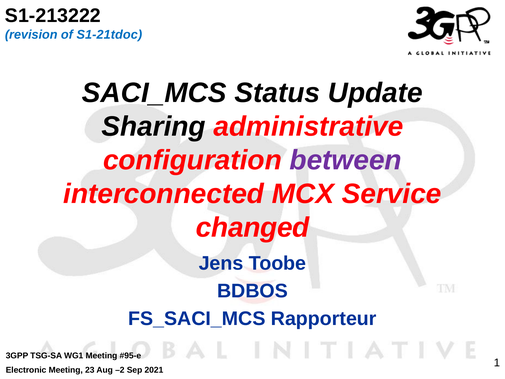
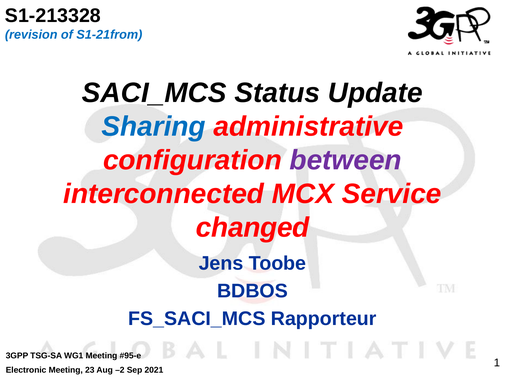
S1-213222: S1-213222 -> S1-213328
S1-21tdoc: S1-21tdoc -> S1-21from
Sharing colour: black -> blue
